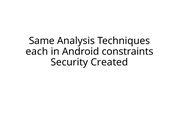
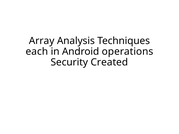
Same: Same -> Array
constraints: constraints -> operations
